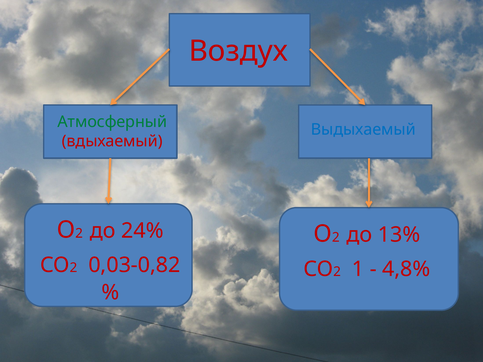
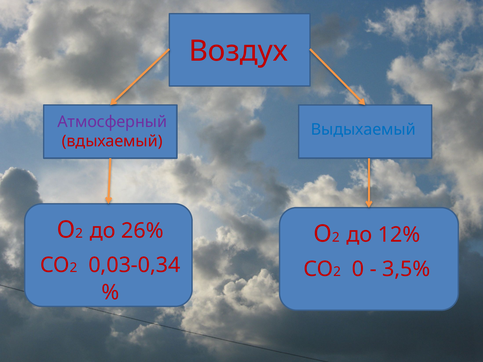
Атмосферный colour: green -> purple
24%: 24% -> 26%
13%: 13% -> 12%
0,03-0,82: 0,03-0,82 -> 0,03-0,34
1: 1 -> 0
4,8%: 4,8% -> 3,5%
